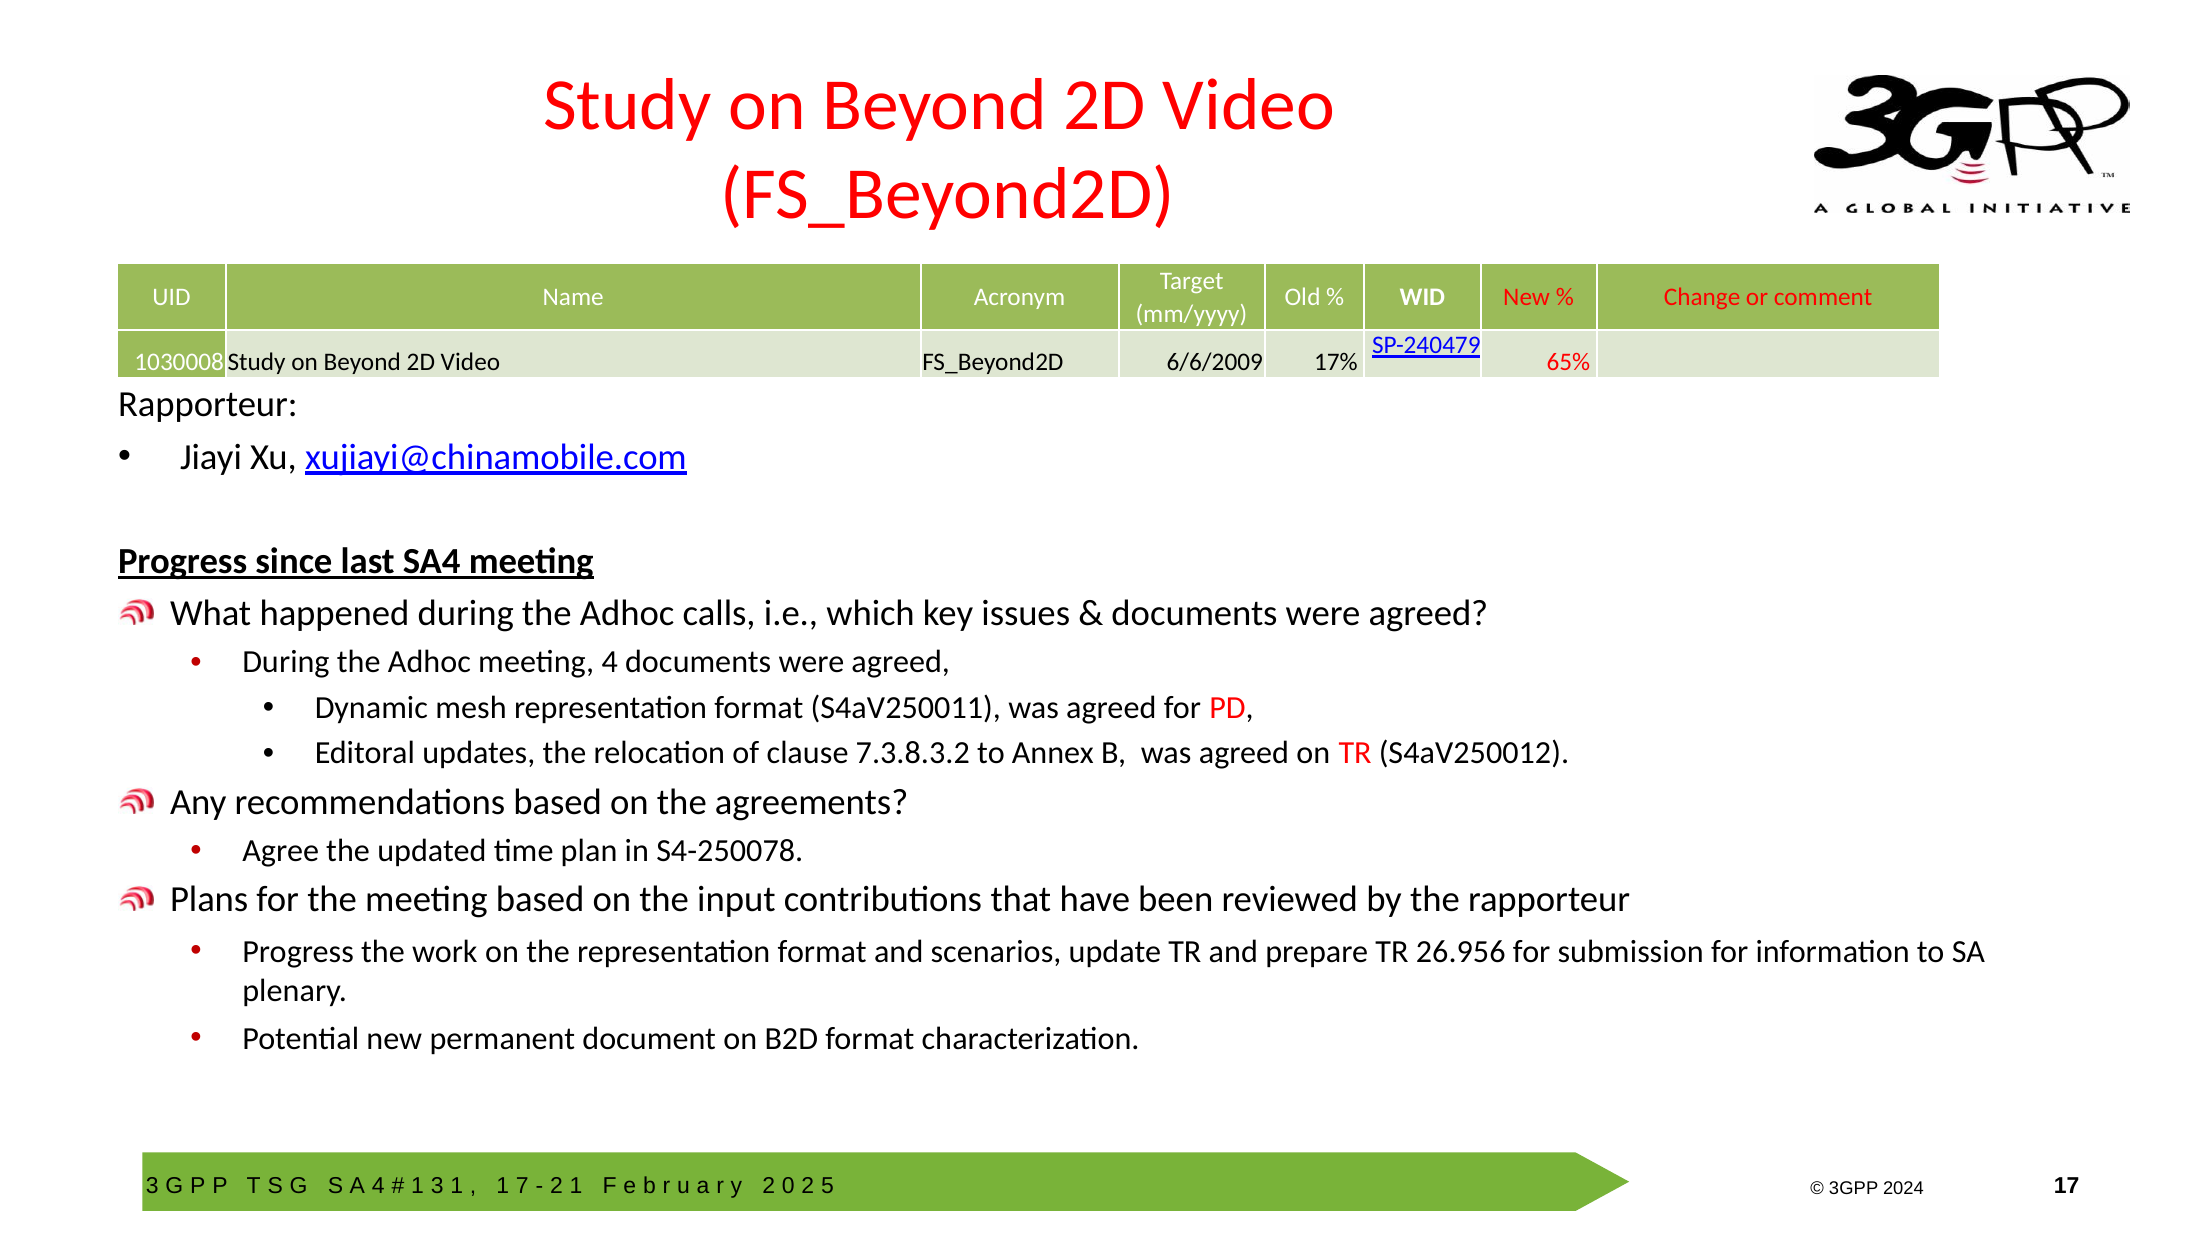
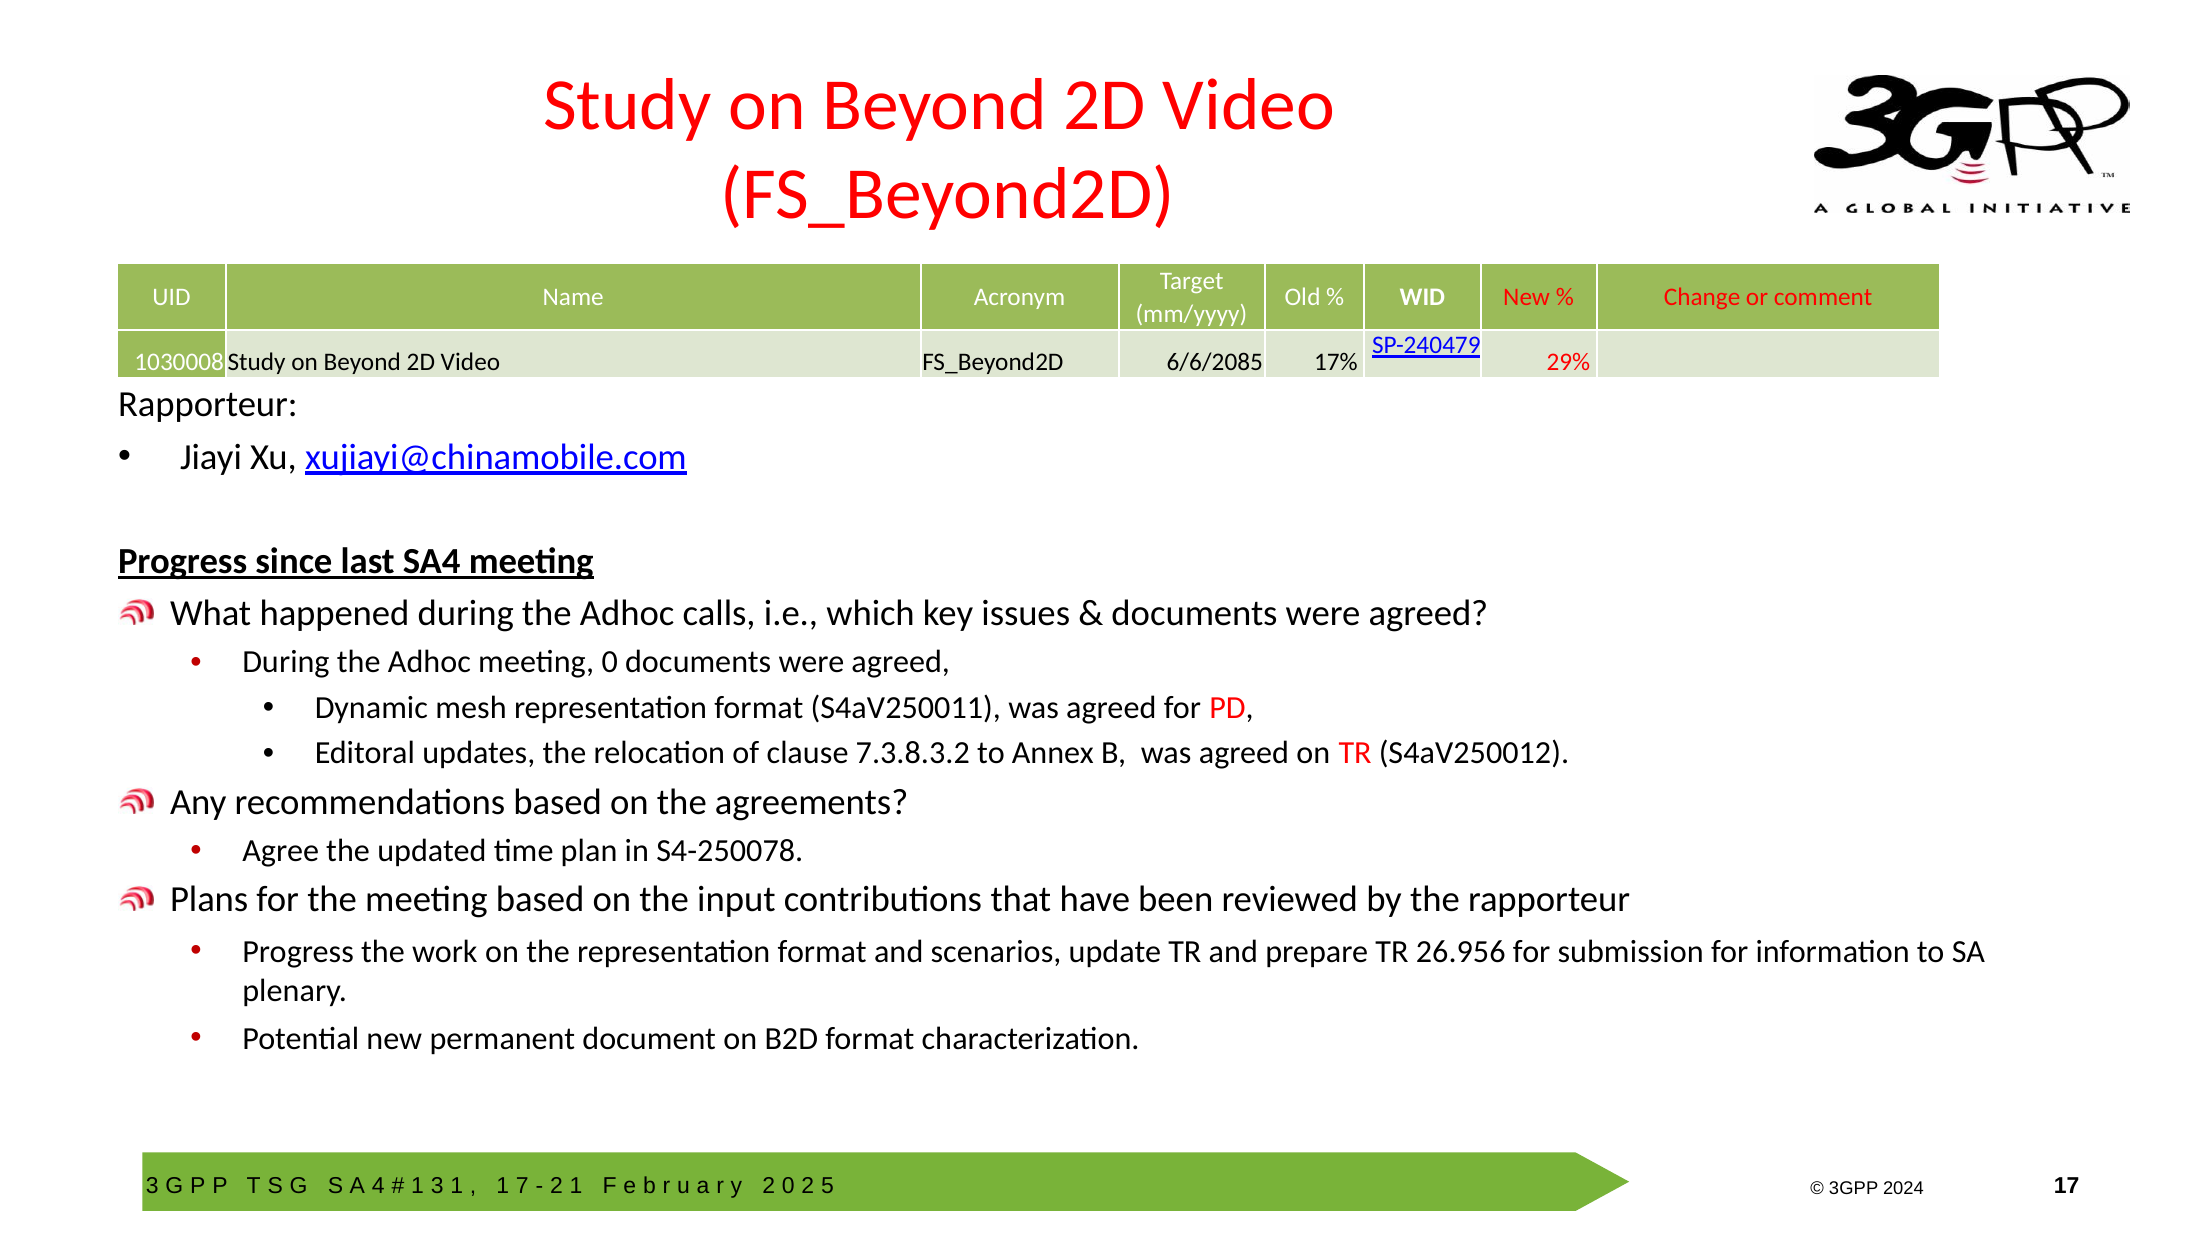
6/6/2009: 6/6/2009 -> 6/6/2085
65%: 65% -> 29%
meeting 4: 4 -> 0
